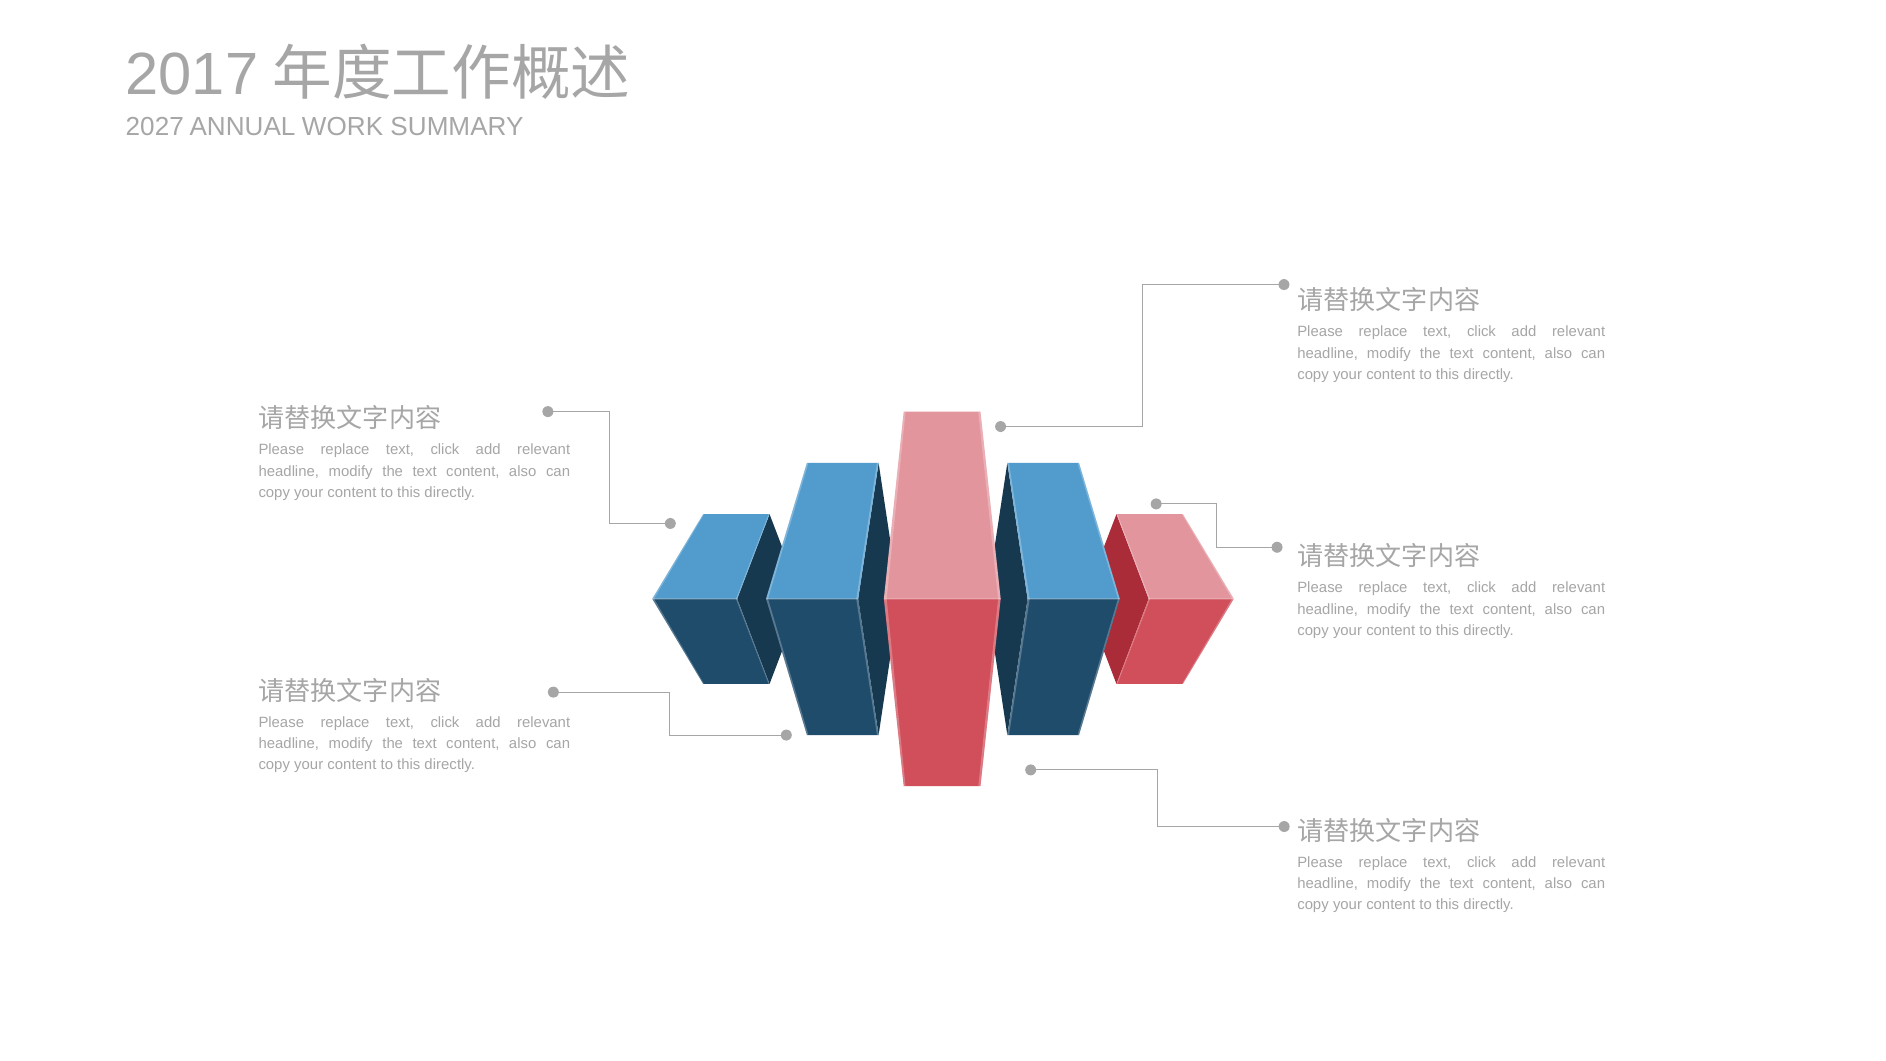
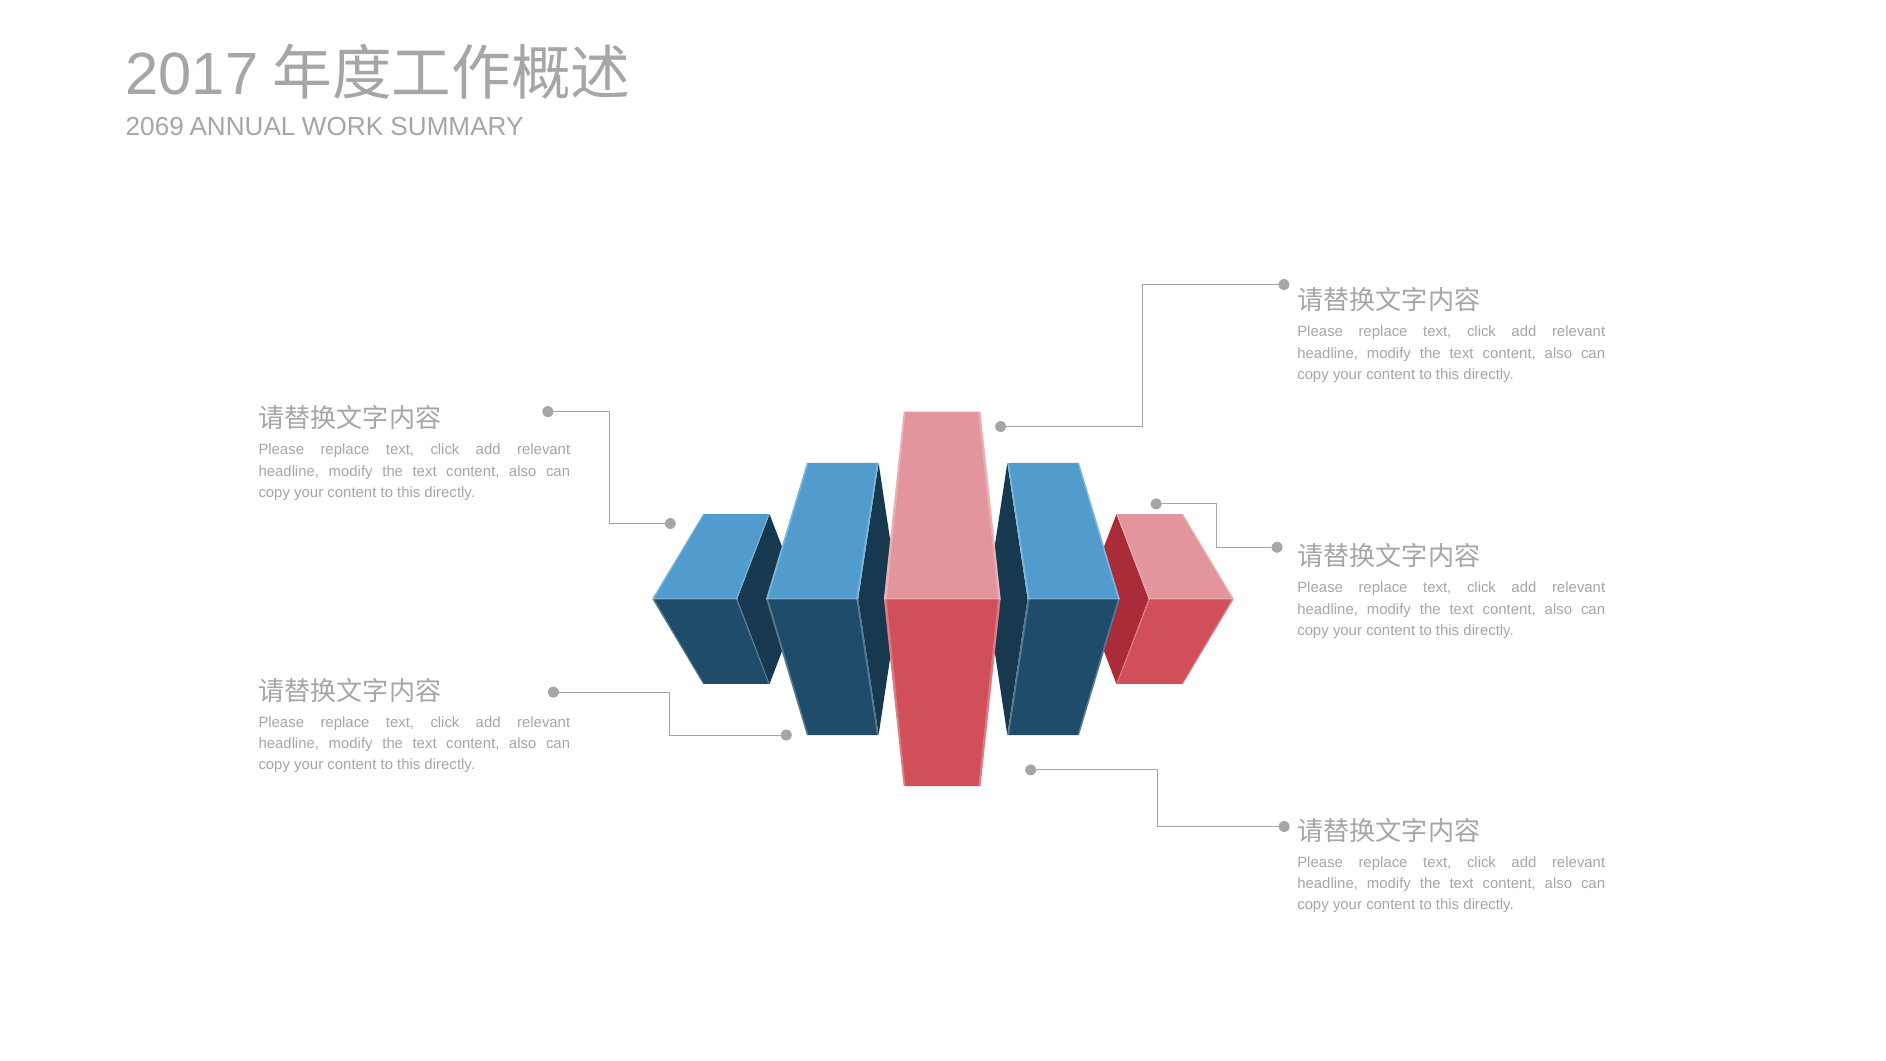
2027: 2027 -> 2069
